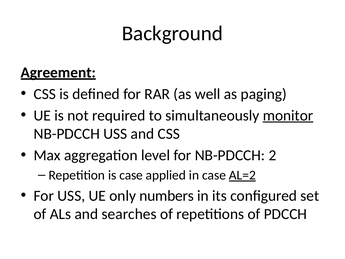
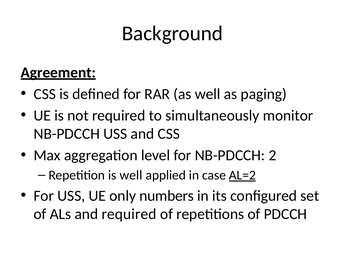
monitor underline: present -> none
is case: case -> well
and searches: searches -> required
